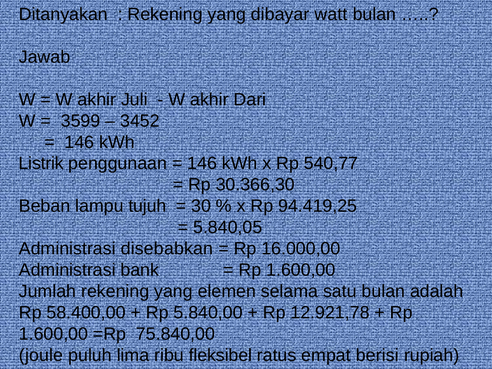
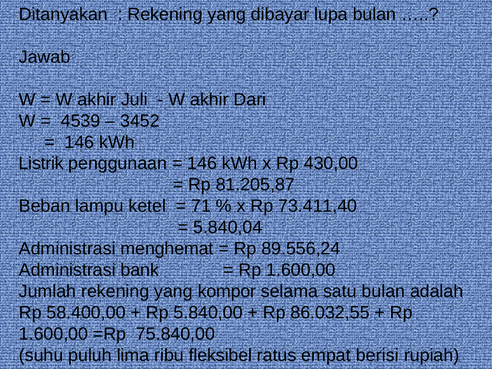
watt: watt -> lupa
3599: 3599 -> 4539
540,77: 540,77 -> 430,00
30.366,30: 30.366,30 -> 81.205,87
tujuh: tujuh -> ketel
30: 30 -> 71
94.419,25: 94.419,25 -> 73.411,40
5.840,05: 5.840,05 -> 5.840,04
disebabkan: disebabkan -> menghemat
16.000,00: 16.000,00 -> 89.556,24
elemen: elemen -> kompor
12.921,78: 12.921,78 -> 86.032,55
joule: joule -> suhu
